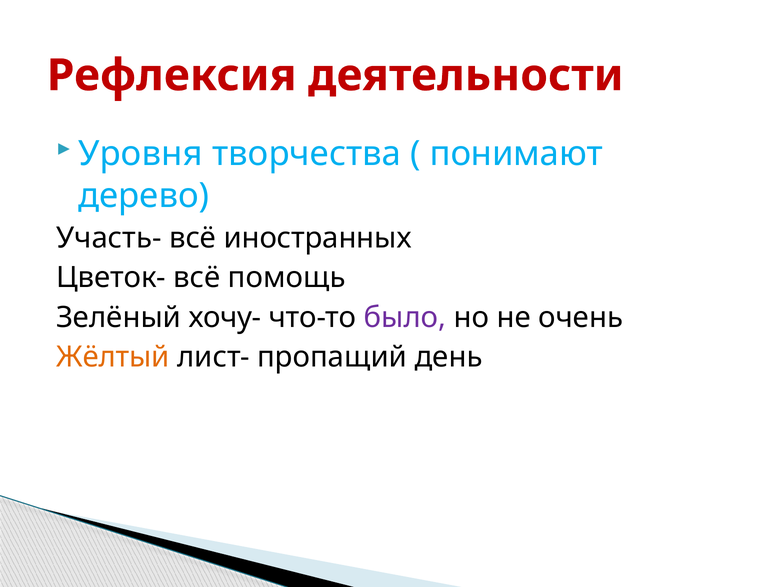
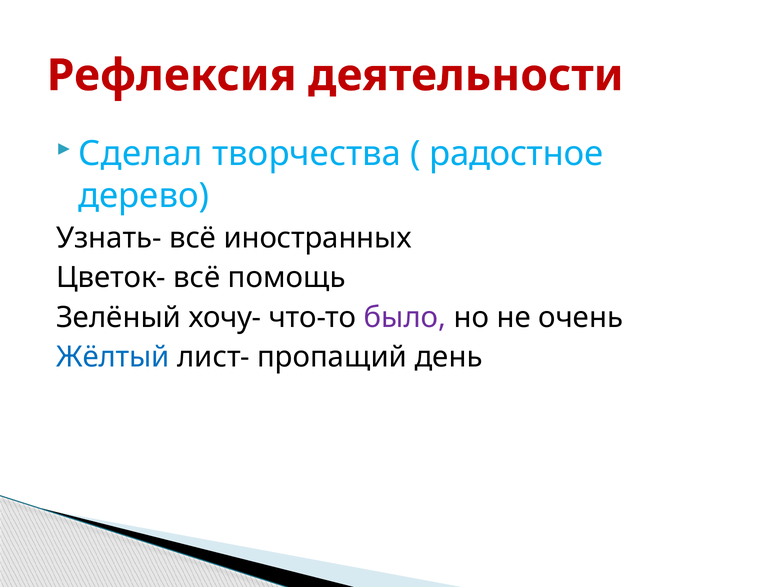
Уровня: Уровня -> Сделал
понимают: понимают -> радостное
Участь-: Участь- -> Узнать-
Жёлтый colour: orange -> blue
